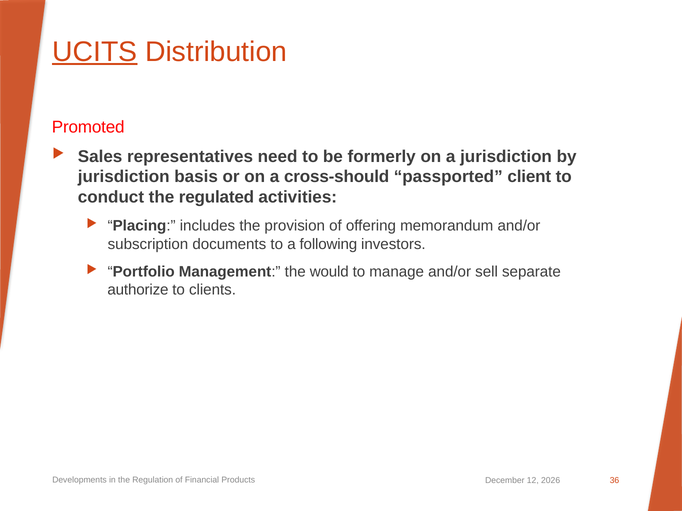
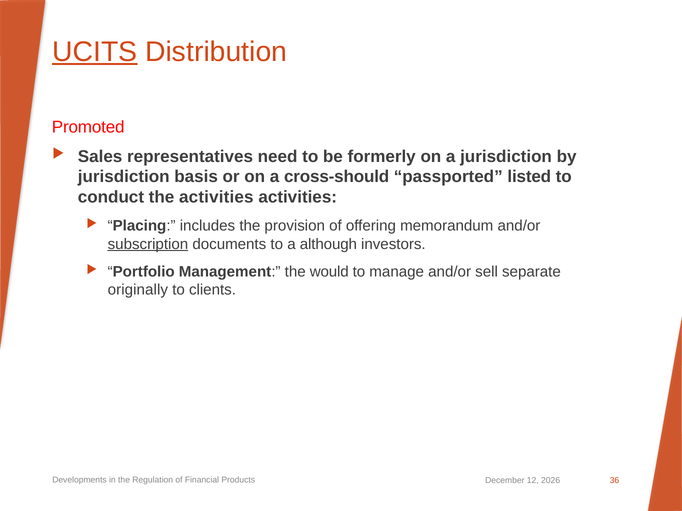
client: client -> listed
the regulated: regulated -> activities
subscription underline: none -> present
following: following -> although
authorize: authorize -> originally
